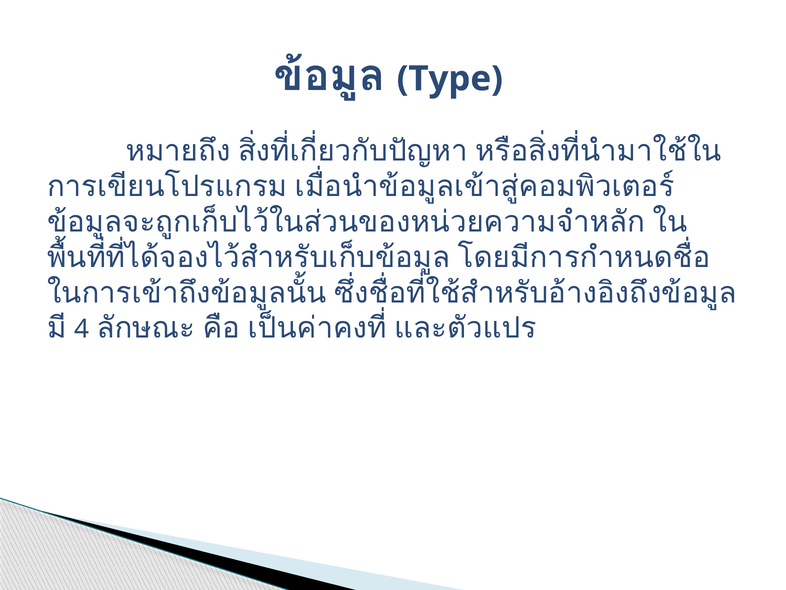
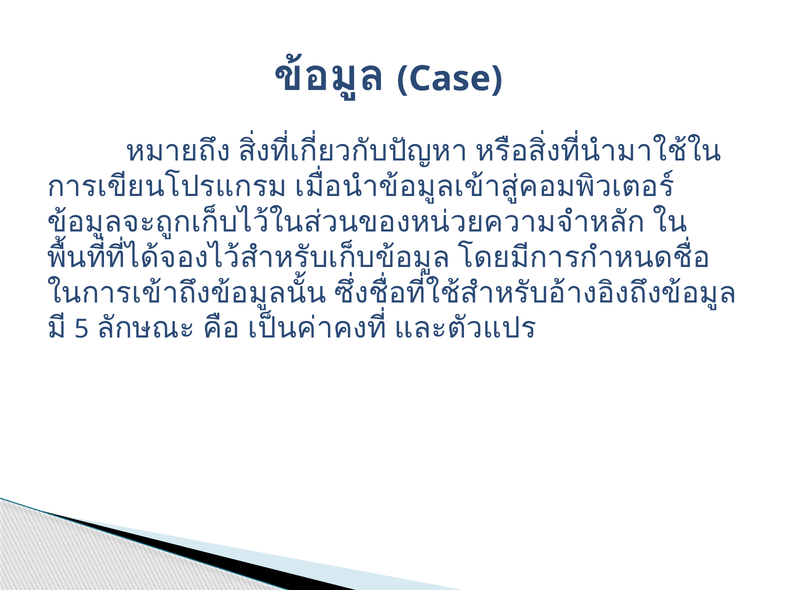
Type: Type -> Case
4: 4 -> 5
